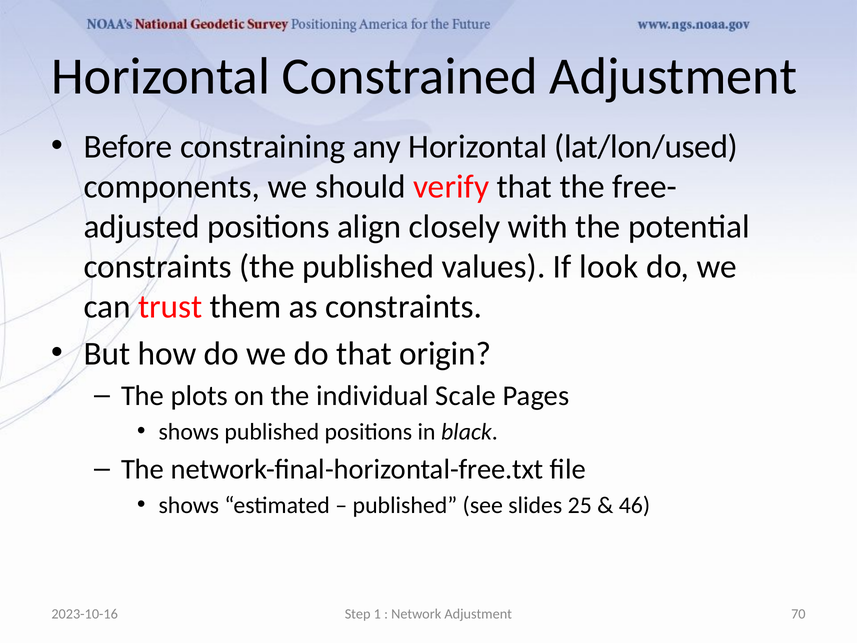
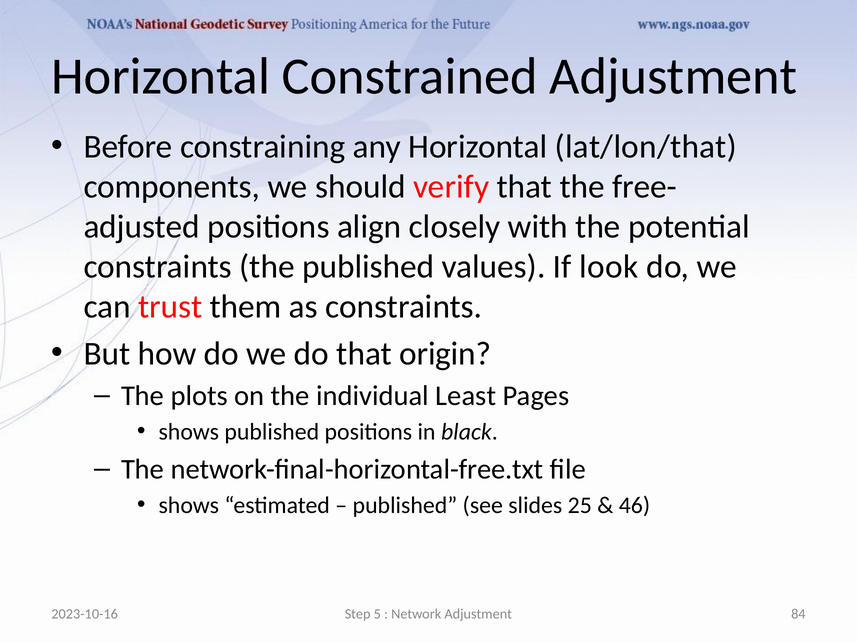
lat/lon/used: lat/lon/used -> lat/lon/that
Scale: Scale -> Least
1: 1 -> 5
70: 70 -> 84
